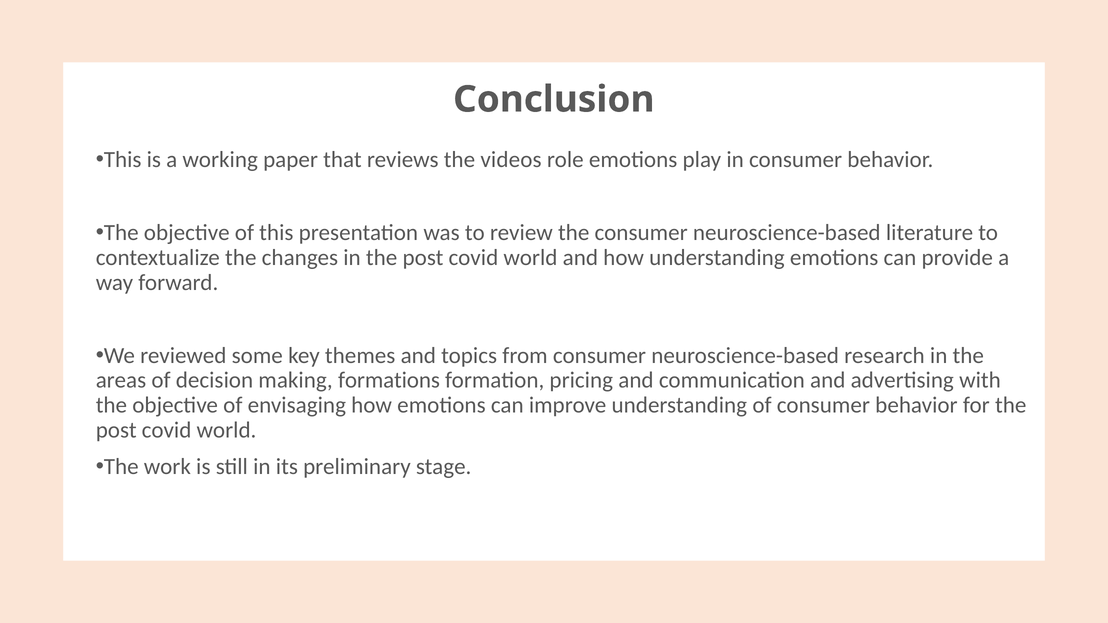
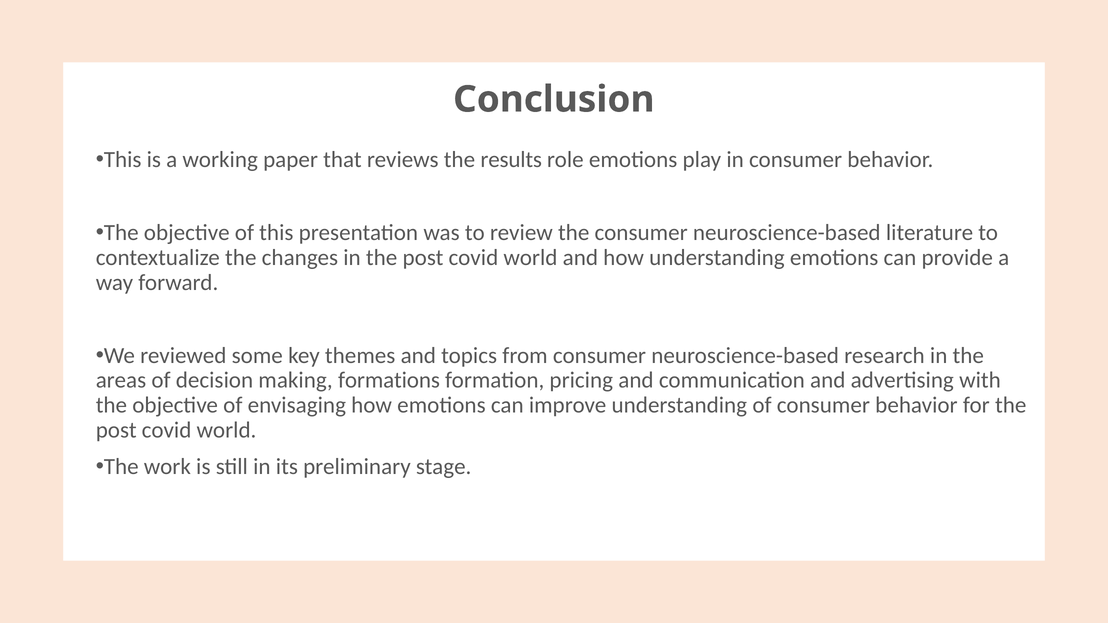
videos: videos -> results
